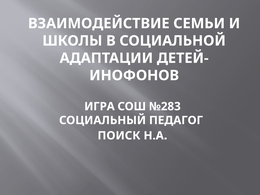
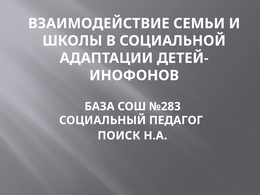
ИГРА: ИГРА -> БАЗА
